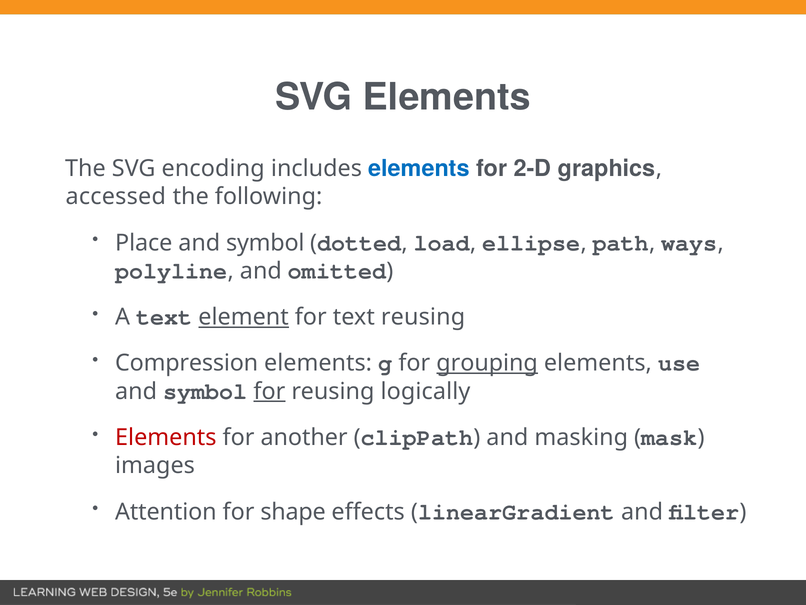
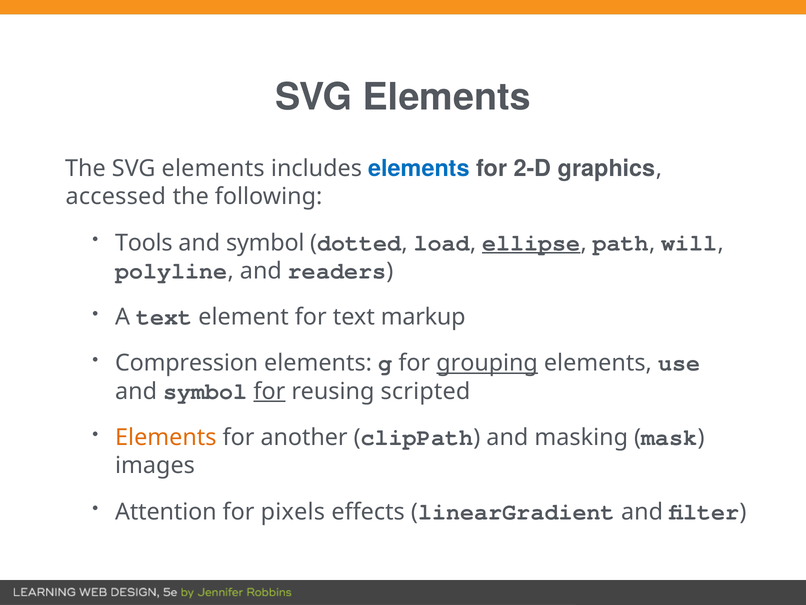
The SVG encoding: encoding -> elements
Place: Place -> Tools
ellipse underline: none -> present
ways: ways -> will
omitted: omitted -> readers
element underline: present -> none
text reusing: reusing -> markup
logically: logically -> scripted
Elements at (166, 437) colour: red -> orange
shape: shape -> pixels
